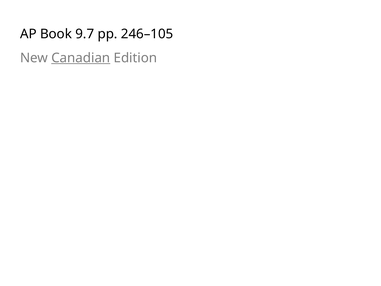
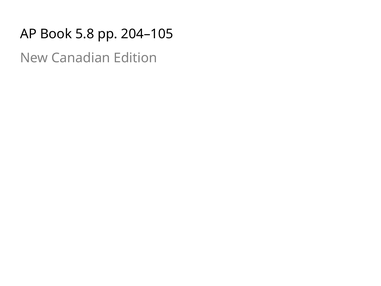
9.7: 9.7 -> 5.8
246–105: 246–105 -> 204–105
Canadian underline: present -> none
